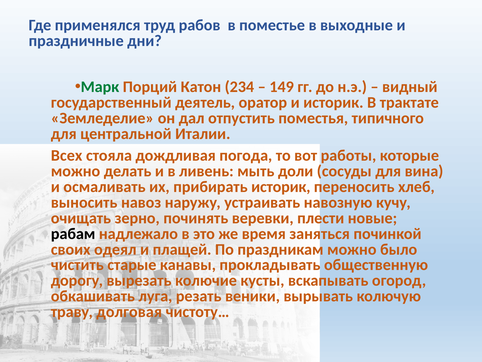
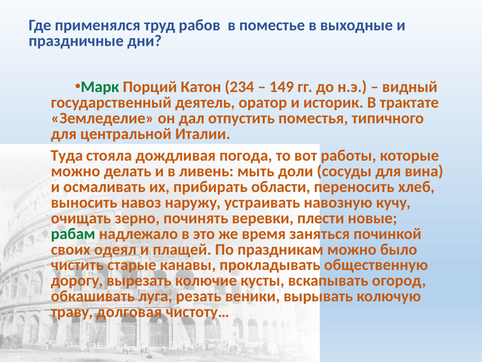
Всех: Всех -> Туда
прибирать историк: историк -> области
рабам colour: black -> green
